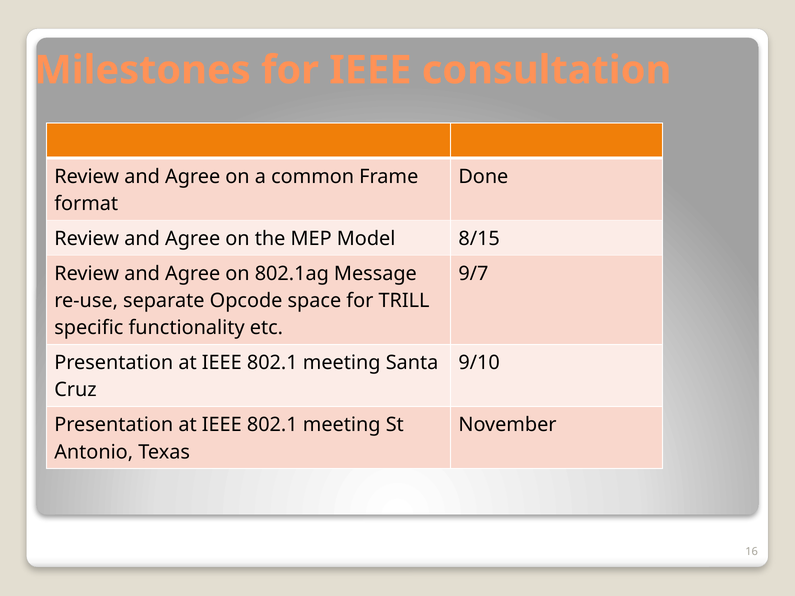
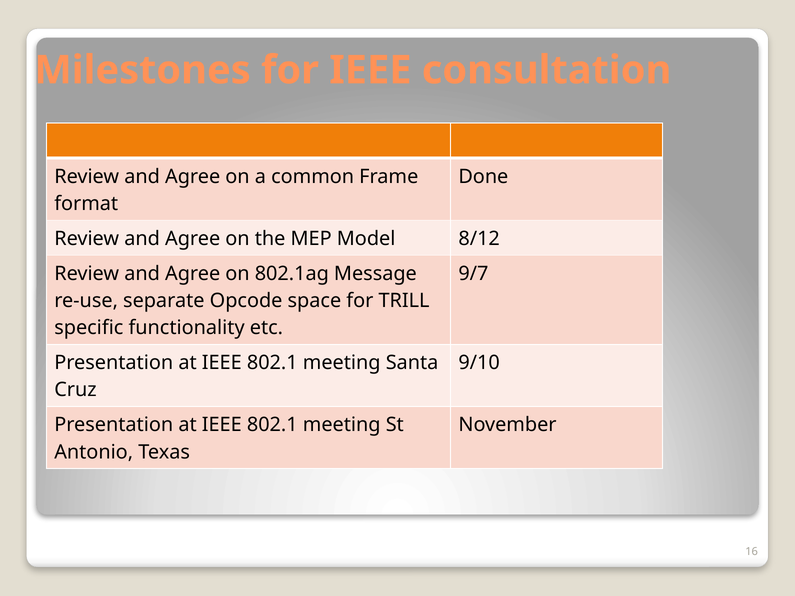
8/15: 8/15 -> 8/12
